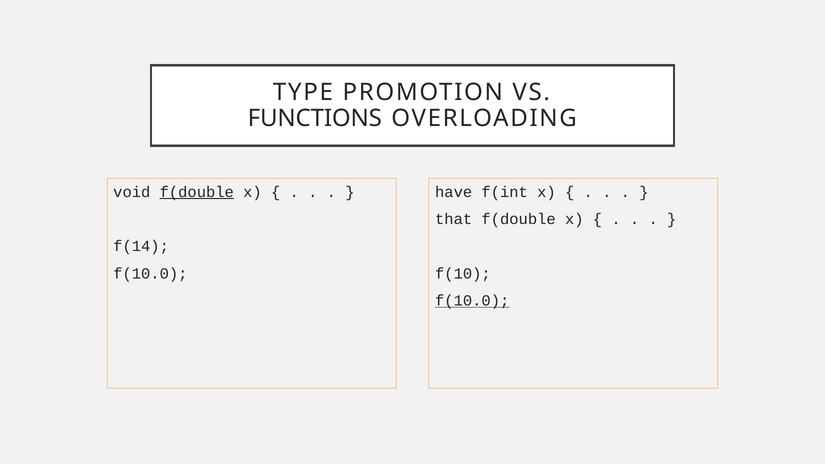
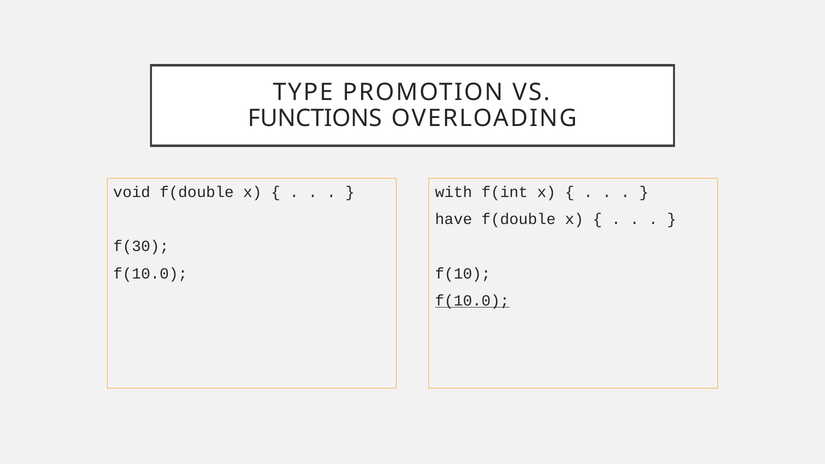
f(double at (197, 192) underline: present -> none
have: have -> with
that: that -> have
f(14: f(14 -> f(30
